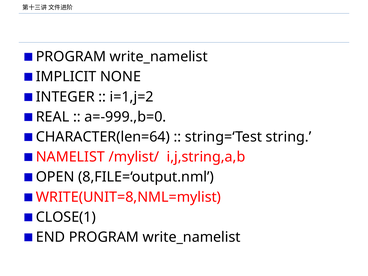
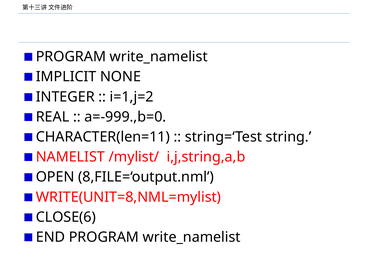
CHARACTER(len=64: CHARACTER(len=64 -> CHARACTER(len=11
CLOSE(1: CLOSE(1 -> CLOSE(6
